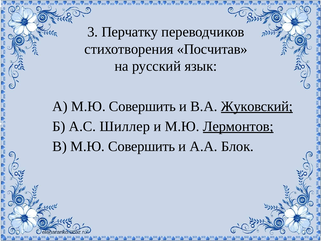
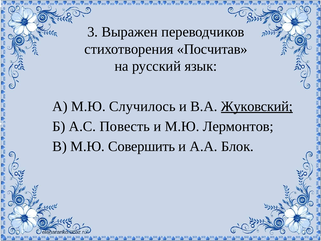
Перчатку: Перчатку -> Выражен
А М.Ю Совершить: Совершить -> Случилось
Шиллер: Шиллер -> Повесть
Лермонтов underline: present -> none
